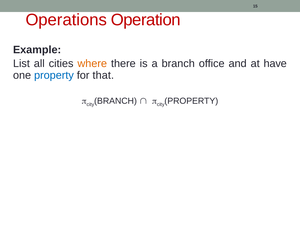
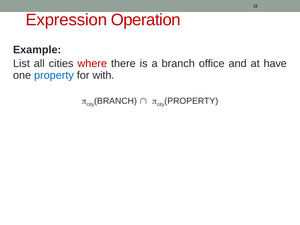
Operations: Operations -> Expression
where colour: orange -> red
that: that -> with
